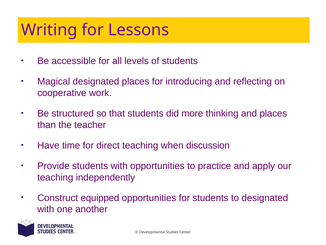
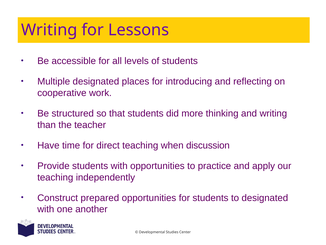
Magical: Magical -> Multiple
and places: places -> writing
equipped: equipped -> prepared
